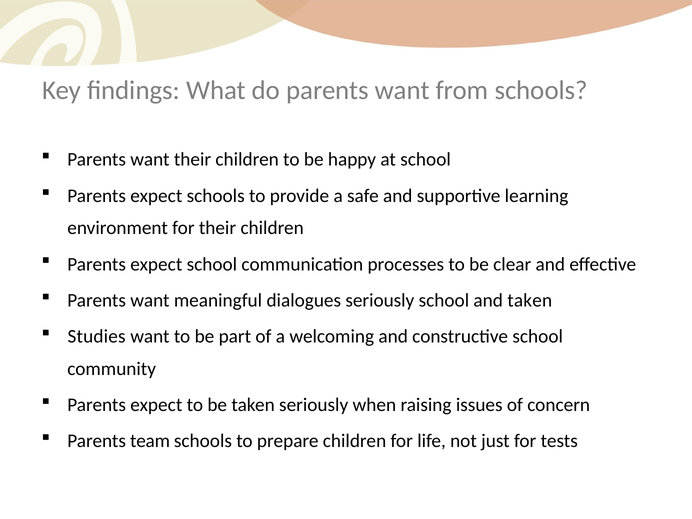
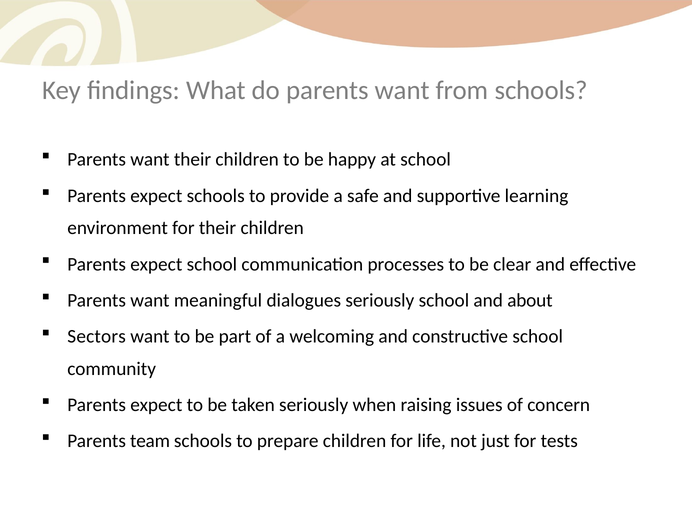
and taken: taken -> about
Studies: Studies -> Sectors
